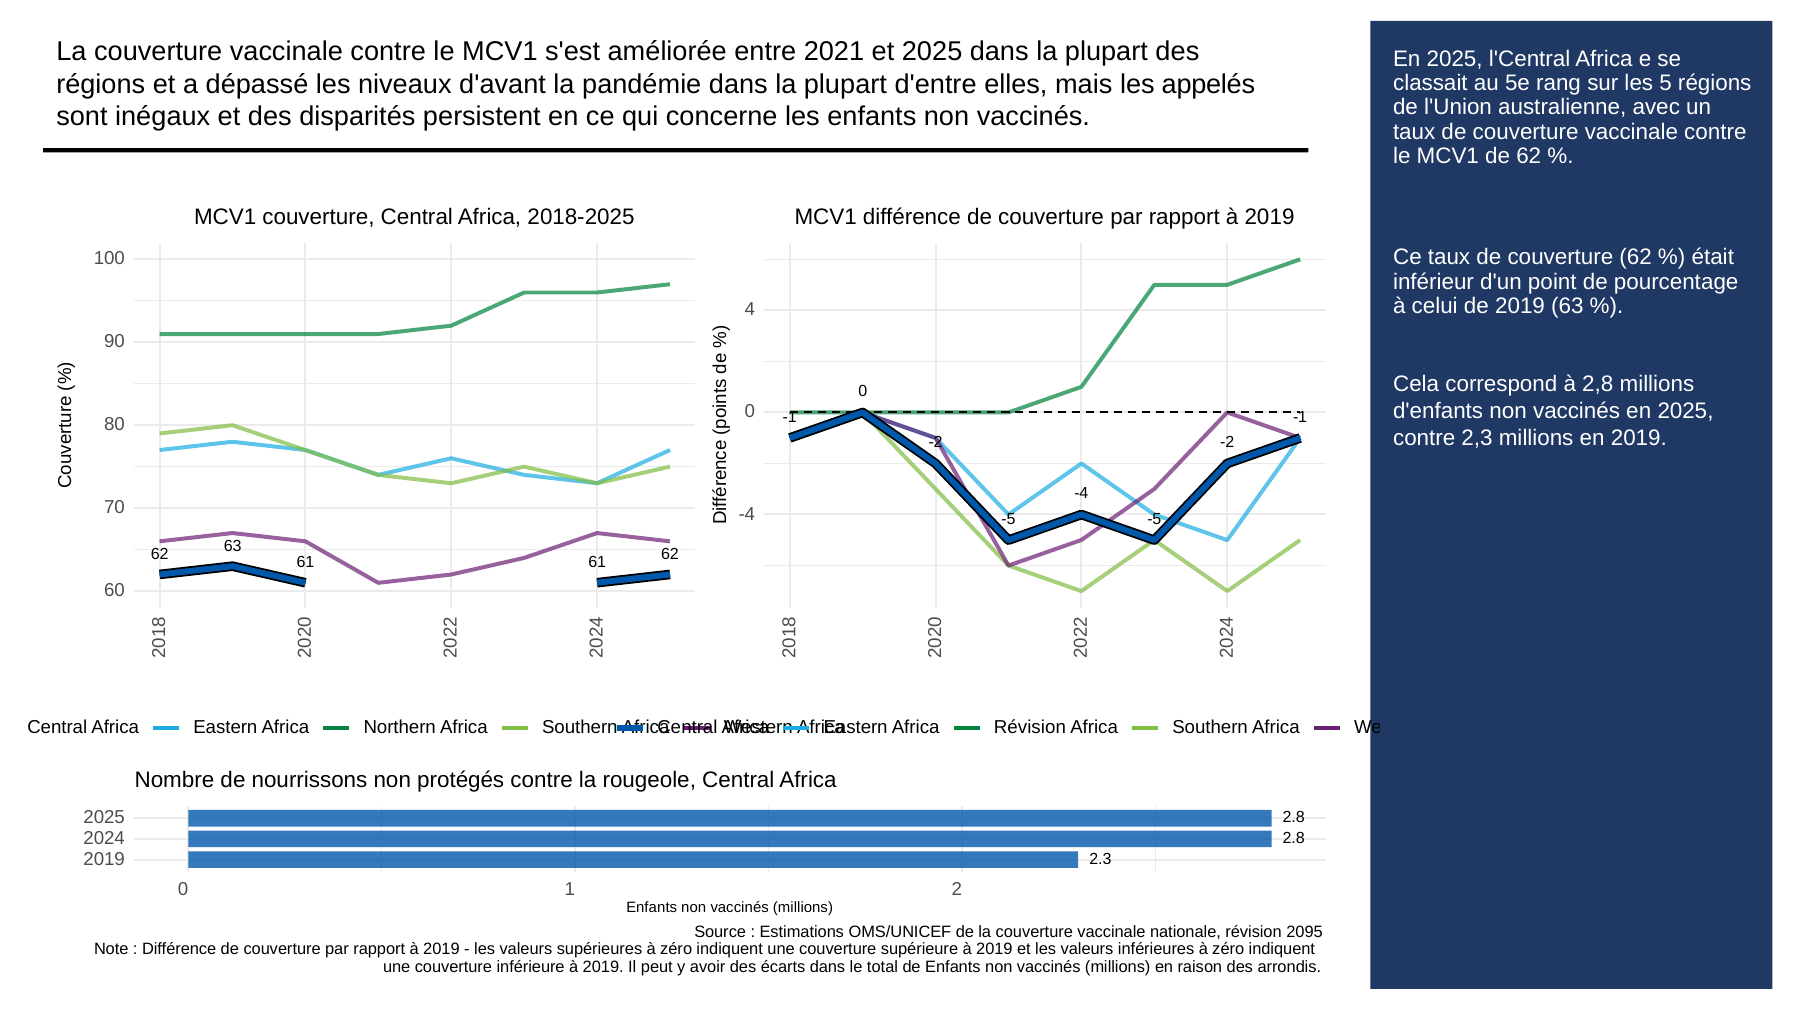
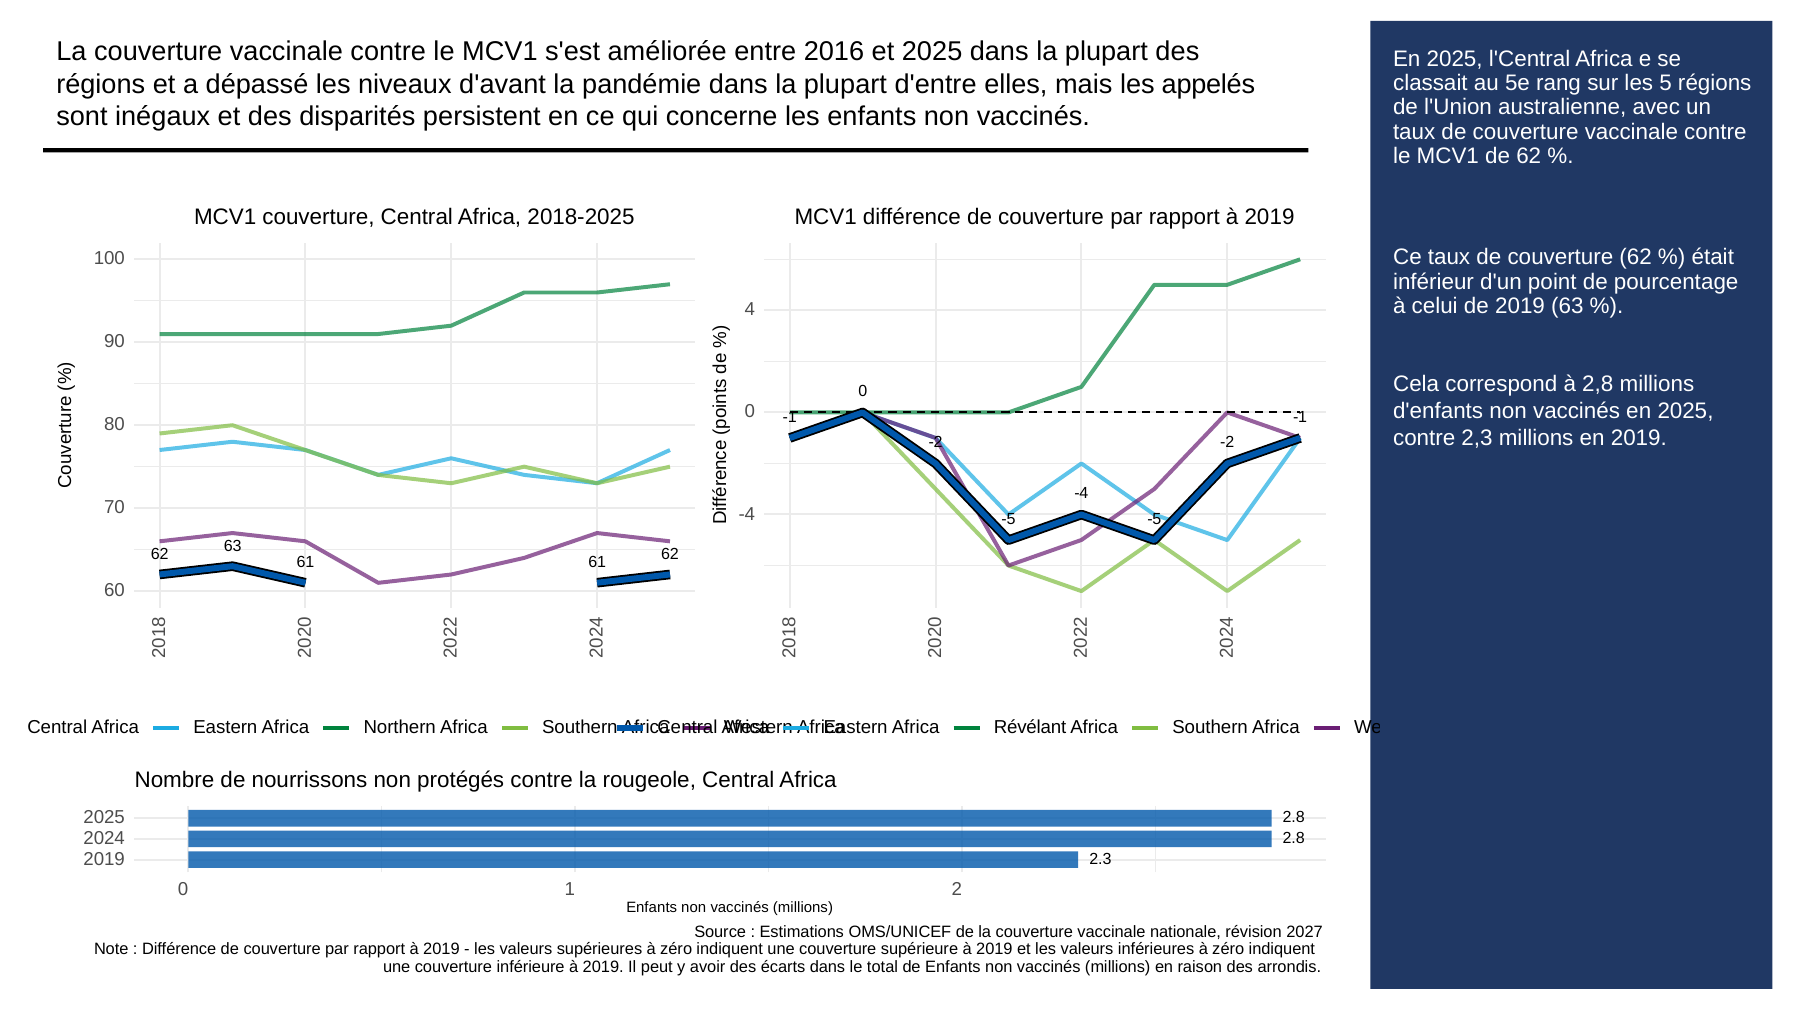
2021: 2021 -> 2016
Africa Révision: Révision -> Révélant
2095: 2095 -> 2027
